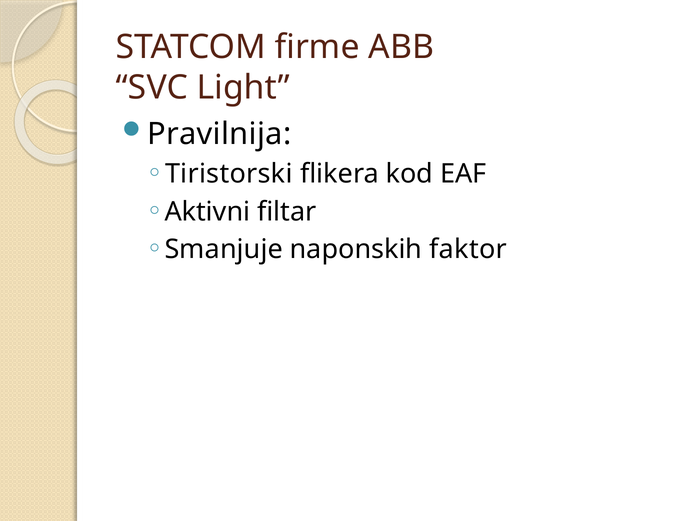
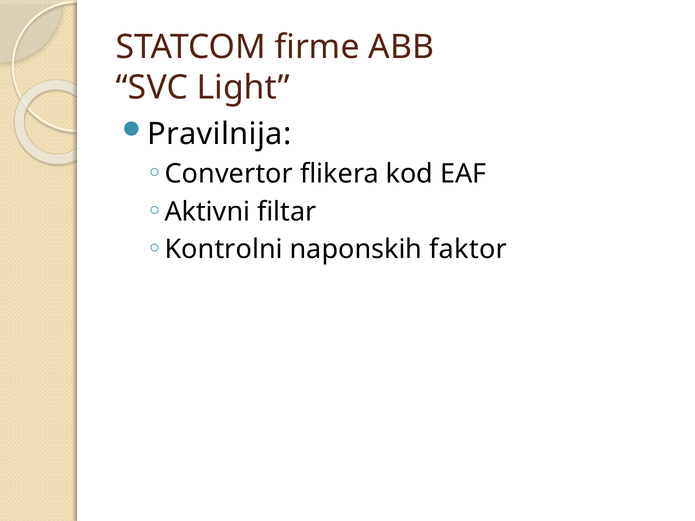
Tiristorski: Tiristorski -> Convertor
Smanjuje: Smanjuje -> Kontrolni
